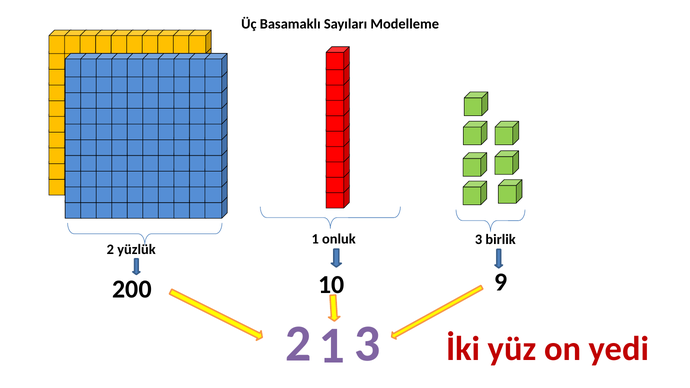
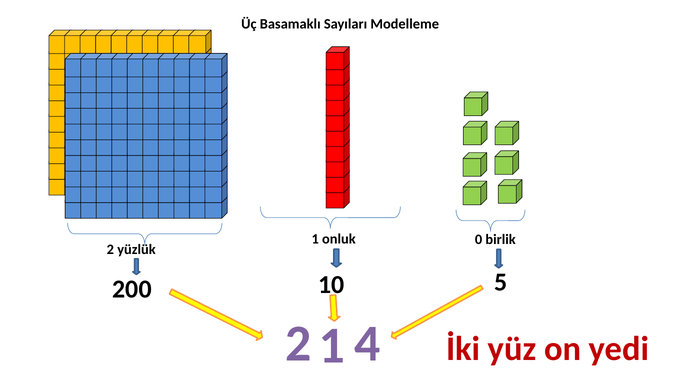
onluk 3: 3 -> 0
9: 9 -> 5
1 3: 3 -> 4
